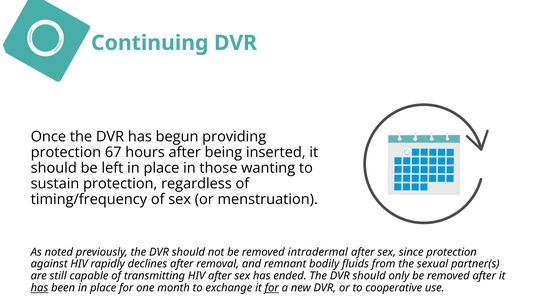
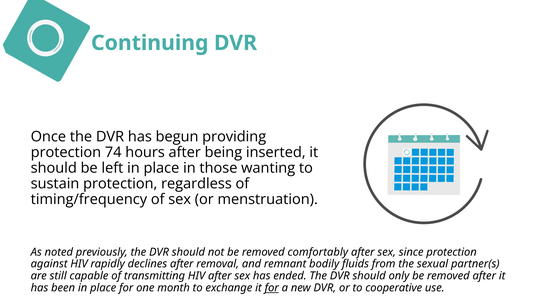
67: 67 -> 74
intradermal: intradermal -> comfortably
has at (39, 288) underline: present -> none
